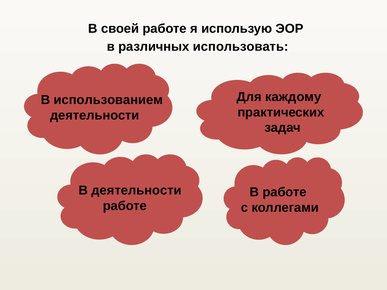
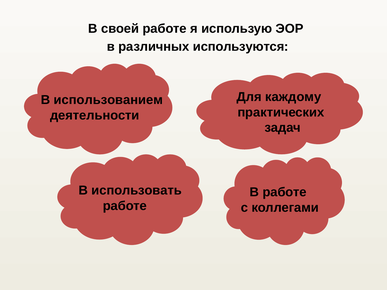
использовать: использовать -> используются
В деятельности: деятельности -> использовать
